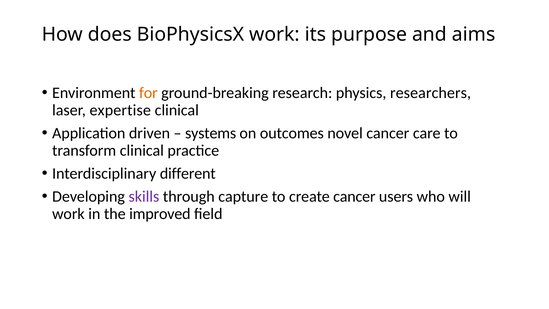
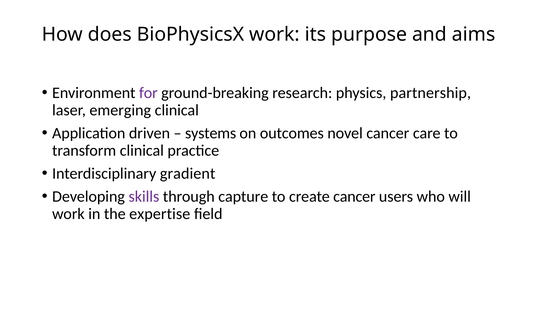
for colour: orange -> purple
researchers: researchers -> partnership
expertise: expertise -> emerging
different: different -> gradient
improved: improved -> expertise
